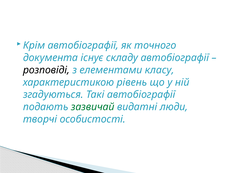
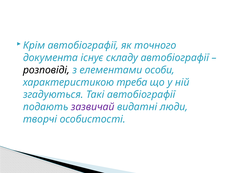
класу: класу -> особи
рівень: рівень -> треба
зазвичай colour: green -> purple
